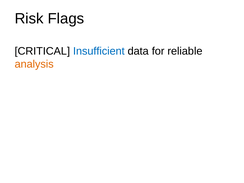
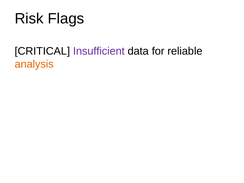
Insufficient colour: blue -> purple
